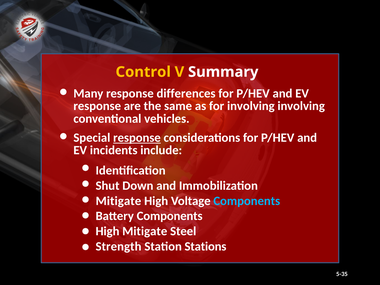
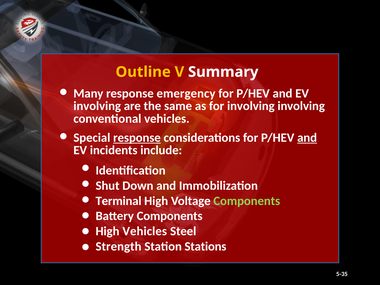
Control: Control -> Outline
differences: differences -> emergency
response at (97, 106): response -> involving
and at (307, 138) underline: none -> present
Mitigate at (118, 201): Mitigate -> Terminal
Components at (247, 201) colour: light blue -> light green
High Mitigate: Mitigate -> Vehicles
